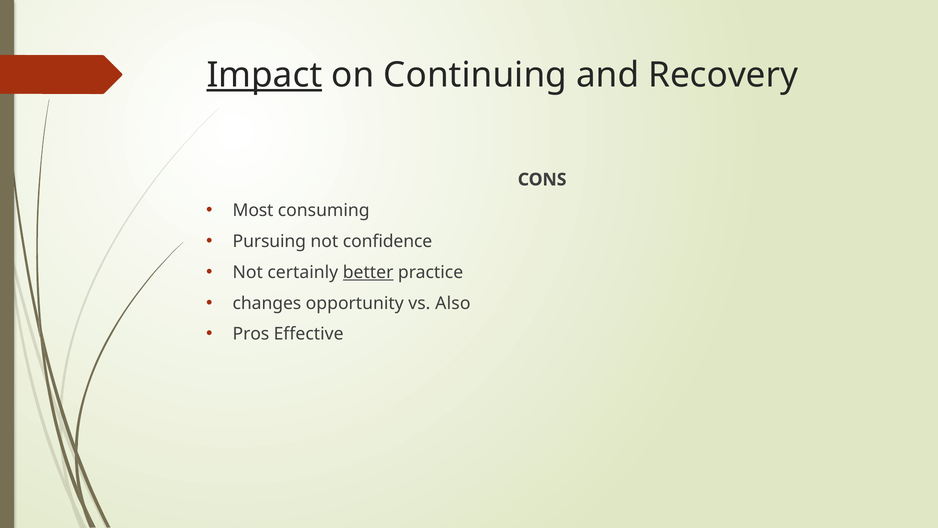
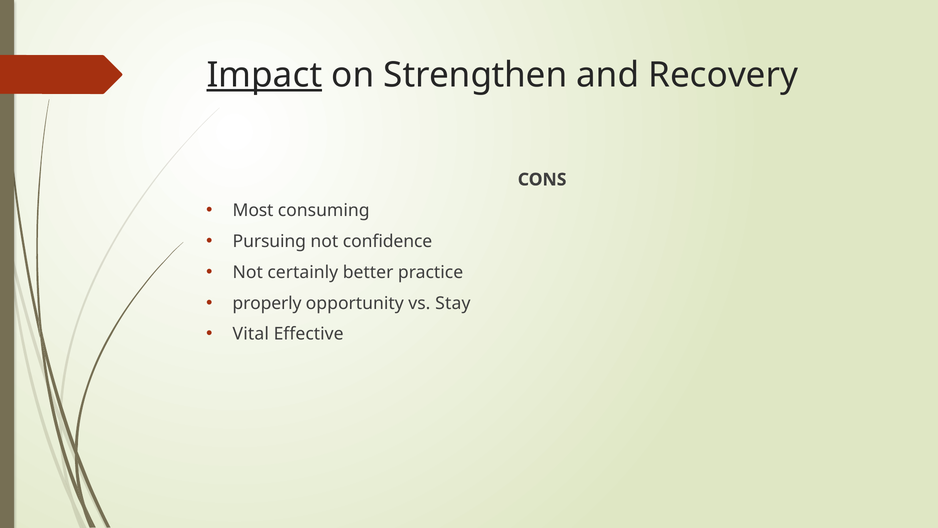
Continuing: Continuing -> Strengthen
better underline: present -> none
changes: changes -> properly
Also: Also -> Stay
Pros: Pros -> Vital
